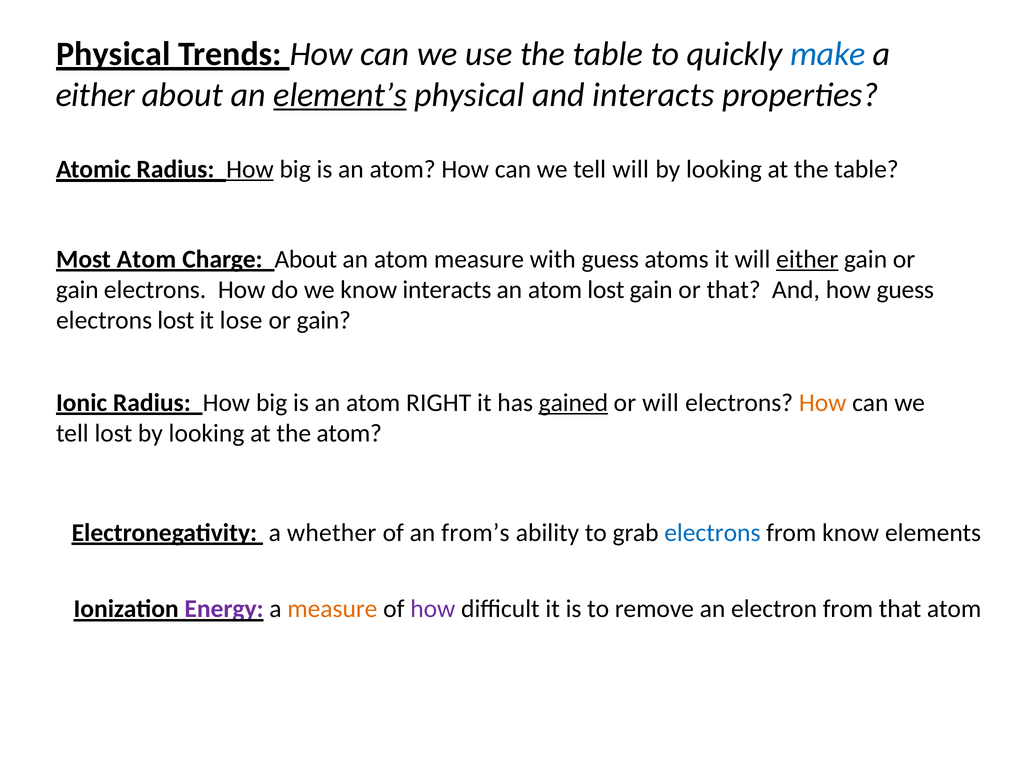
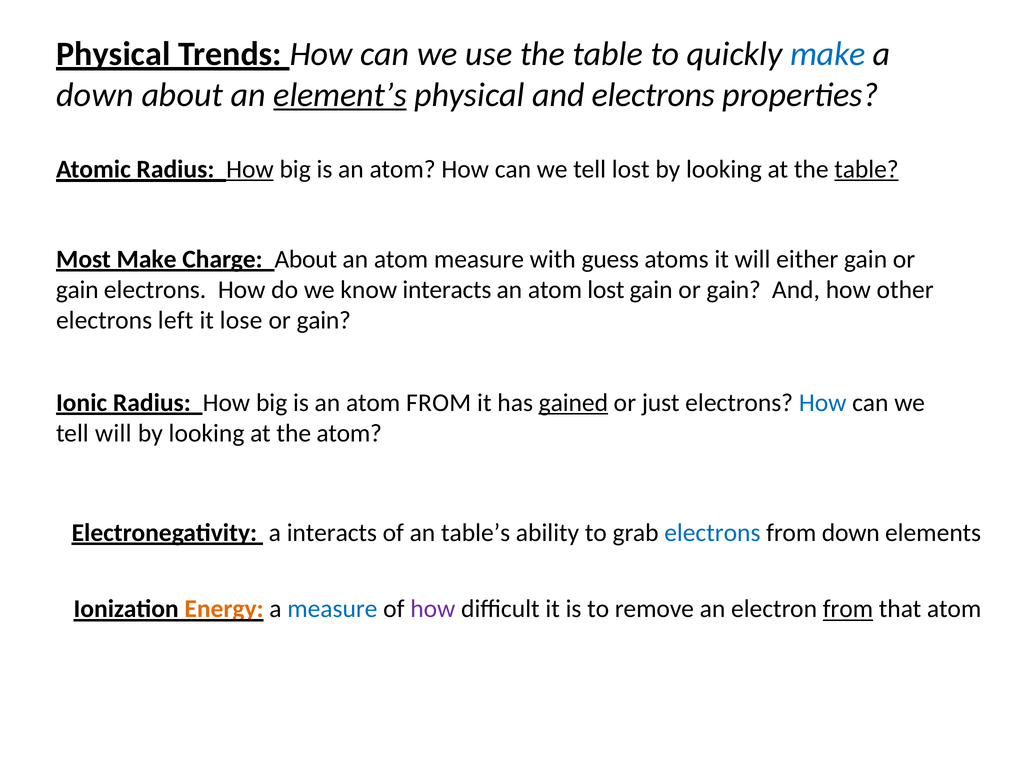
either at (95, 95): either -> down
and interacts: interacts -> electrons
tell will: will -> lost
table at (866, 169) underline: none -> present
Most Atom: Atom -> Make
either at (807, 259) underline: present -> none
that at (734, 290): that -> gain
how guess: guess -> other
electrons lost: lost -> left
atom RIGHT: RIGHT -> FROM
or will: will -> just
How at (823, 403) colour: orange -> blue
tell lost: lost -> will
a whether: whether -> interacts
from’s: from’s -> table’s
from know: know -> down
Energy colour: purple -> orange
measure at (332, 609) colour: orange -> blue
from at (848, 609) underline: none -> present
